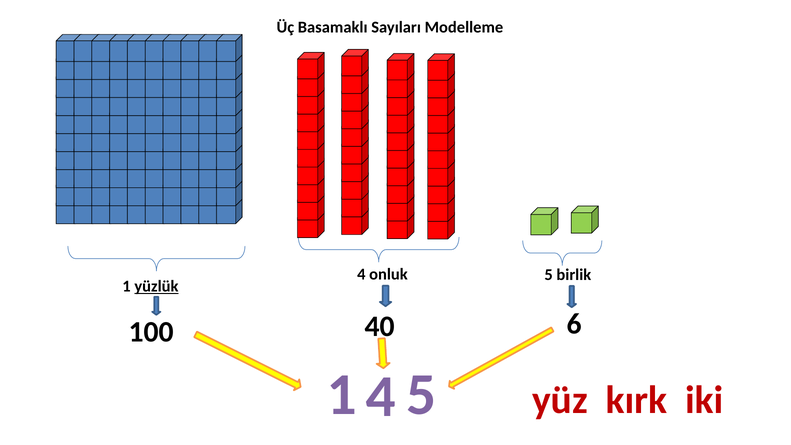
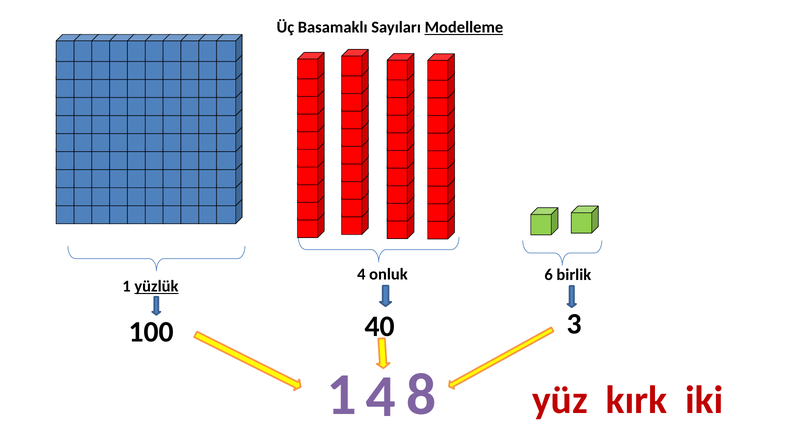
Modelleme underline: none -> present
onluk 5: 5 -> 6
6: 6 -> 3
4 5: 5 -> 8
